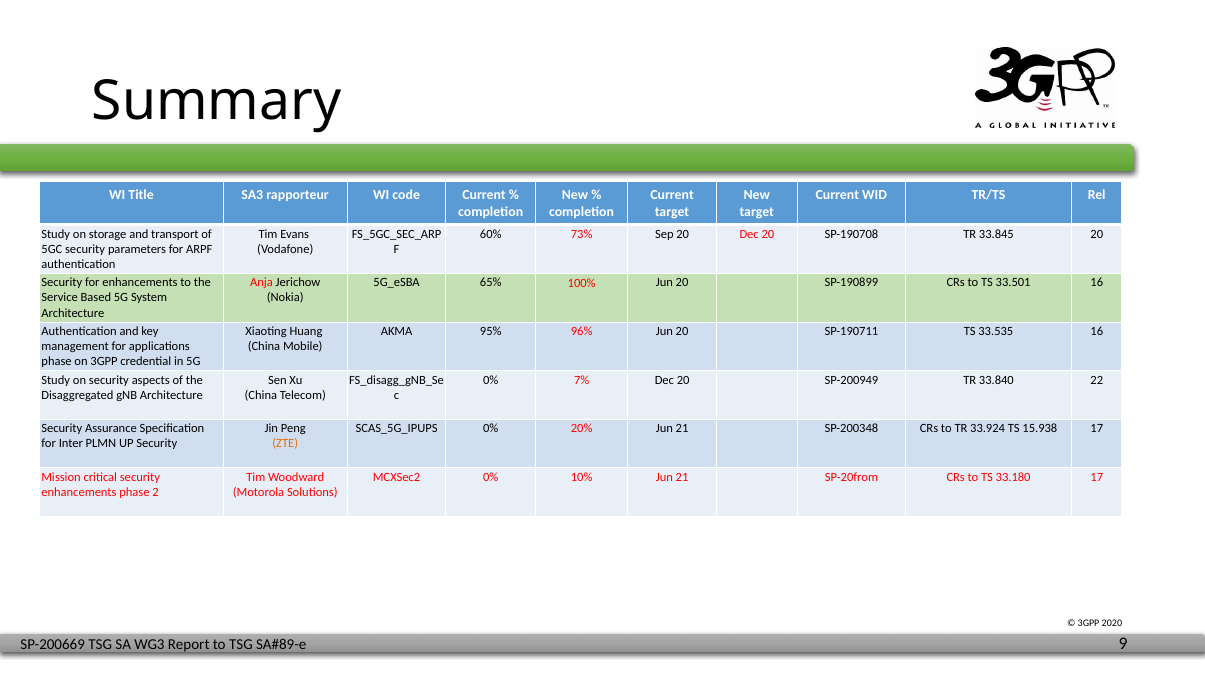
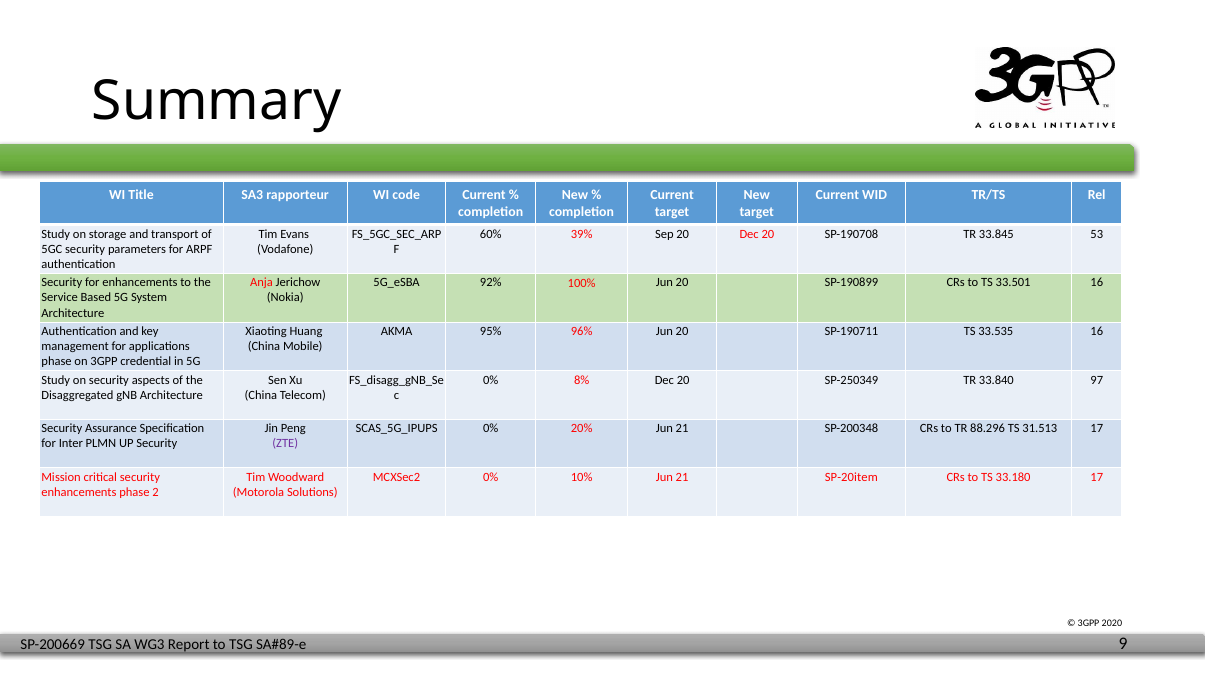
73%: 73% -> 39%
33.845 20: 20 -> 53
65%: 65% -> 92%
7%: 7% -> 8%
SP-200949: SP-200949 -> SP-250349
22: 22 -> 97
33.924: 33.924 -> 88.296
15.938: 15.938 -> 31.513
ZTE colour: orange -> purple
SP-20from: SP-20from -> SP-20item
